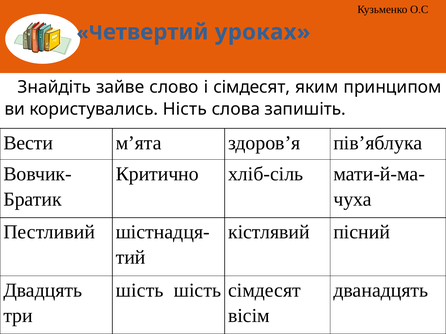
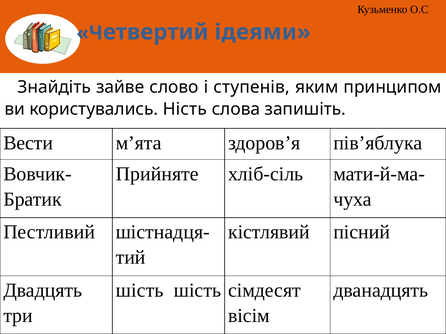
уроках: уроках -> ідеями
і сімдесят: сімдесят -> ступенів
Критично: Критично -> Прийняте
